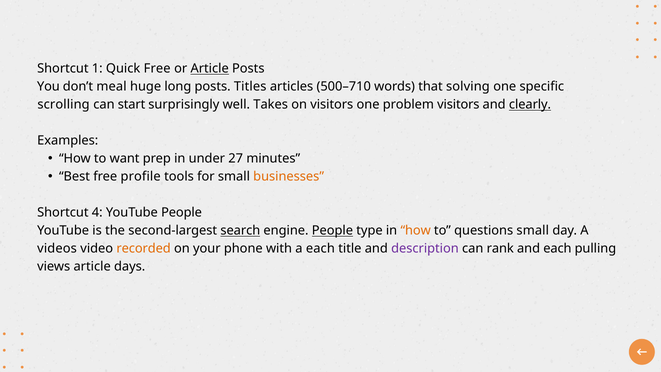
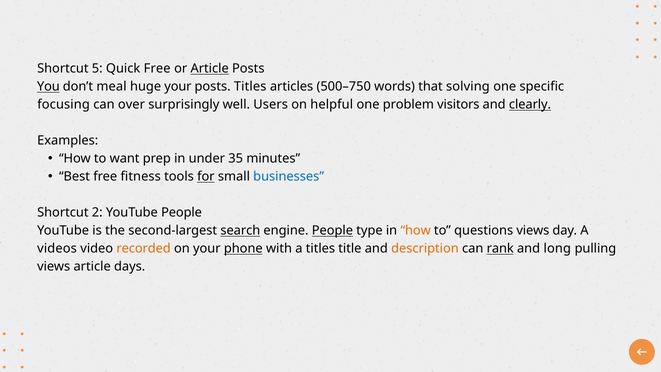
1: 1 -> 5
You underline: none -> present
huge long: long -> your
500–710: 500–710 -> 500–750
scrolling: scrolling -> focusing
start: start -> over
Takes: Takes -> Users
on visitors: visitors -> helpful
27: 27 -> 35
profile: profile -> fitness
for underline: none -> present
businesses colour: orange -> blue
4: 4 -> 2
questions small: small -> views
phone underline: none -> present
a each: each -> titles
description colour: purple -> orange
rank underline: none -> present
and each: each -> long
